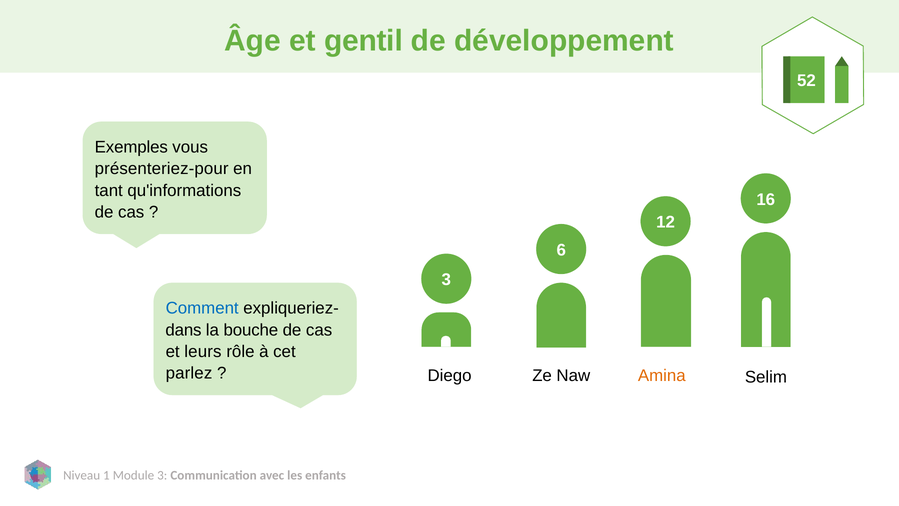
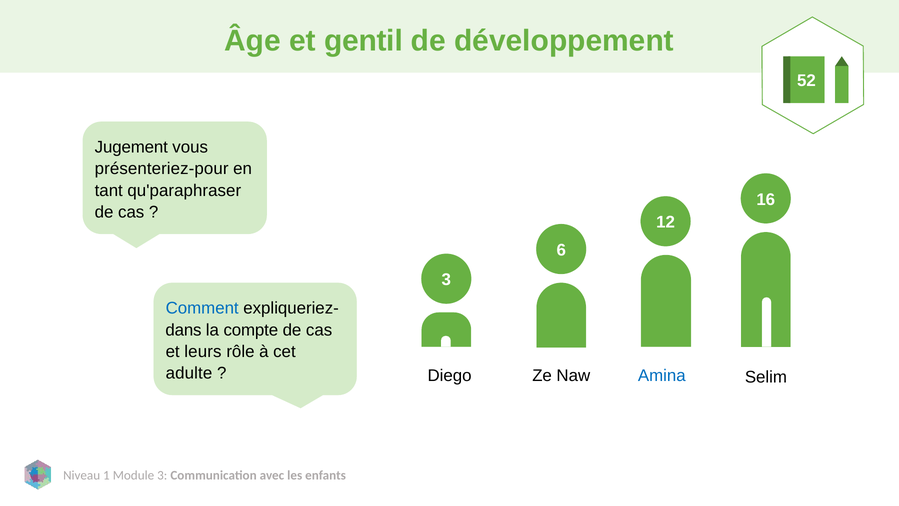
Exemples: Exemples -> Jugement
qu'informations: qu'informations -> qu'paraphraser
bouche: bouche -> compte
parlez: parlez -> adulte
Amina colour: orange -> blue
